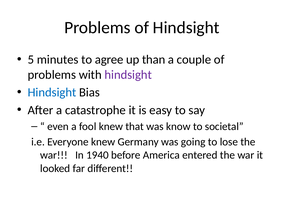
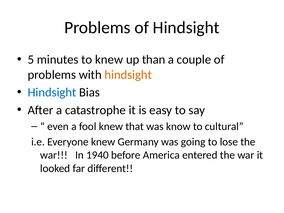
to agree: agree -> knew
hindsight at (128, 75) colour: purple -> orange
societal: societal -> cultural
